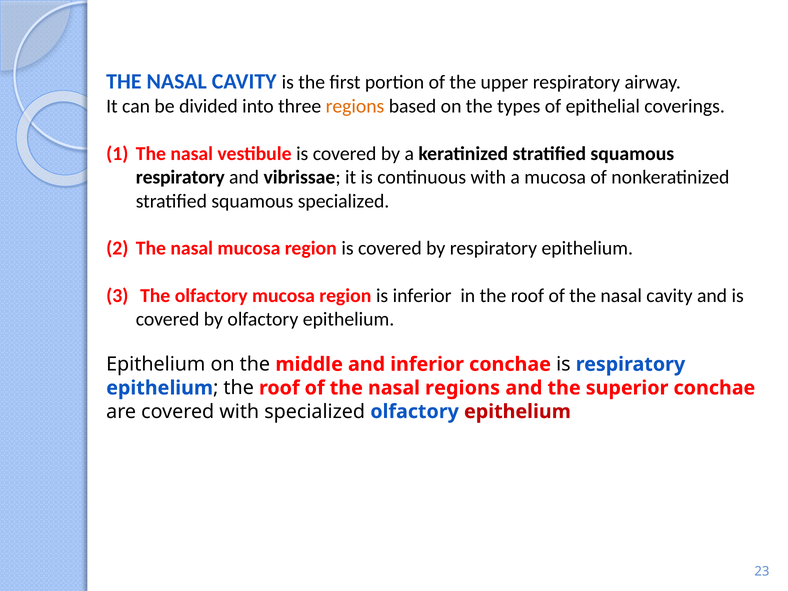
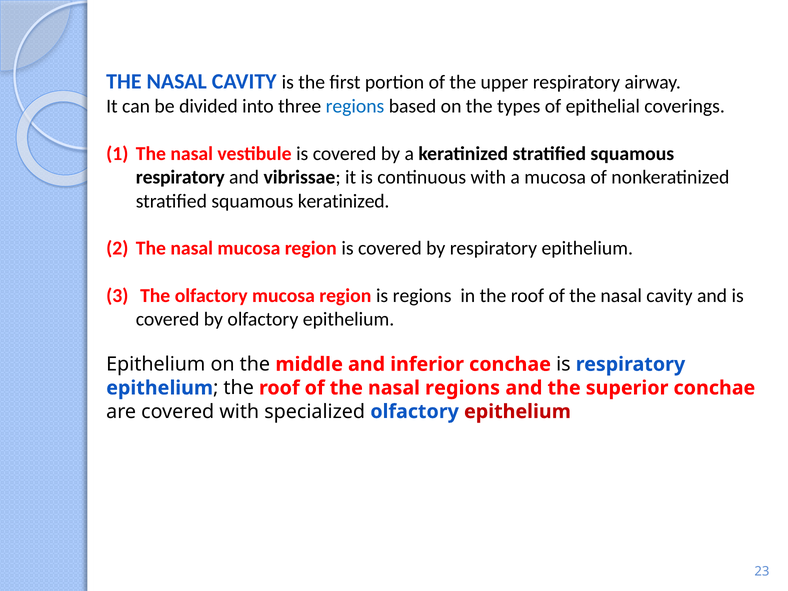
regions at (355, 106) colour: orange -> blue
squamous specialized: specialized -> keratinized
is inferior: inferior -> regions
